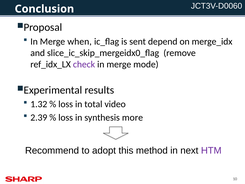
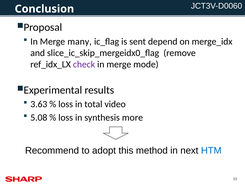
when: when -> many
1.32: 1.32 -> 3.63
2.39: 2.39 -> 5.08
HTM colour: purple -> blue
